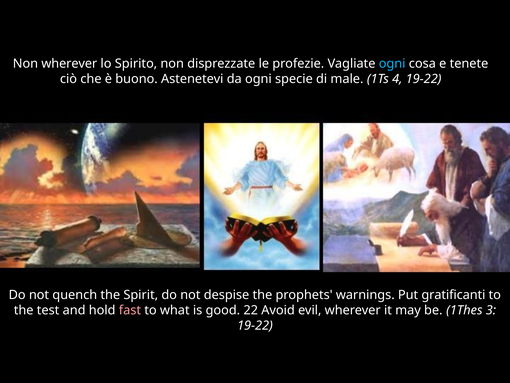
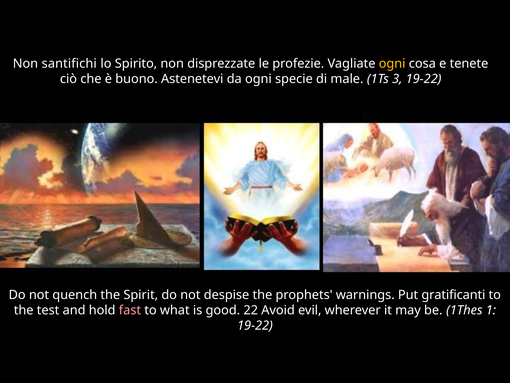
Non wherever: wherever -> santifichi
ogni at (392, 64) colour: light blue -> yellow
4: 4 -> 3
3: 3 -> 1
